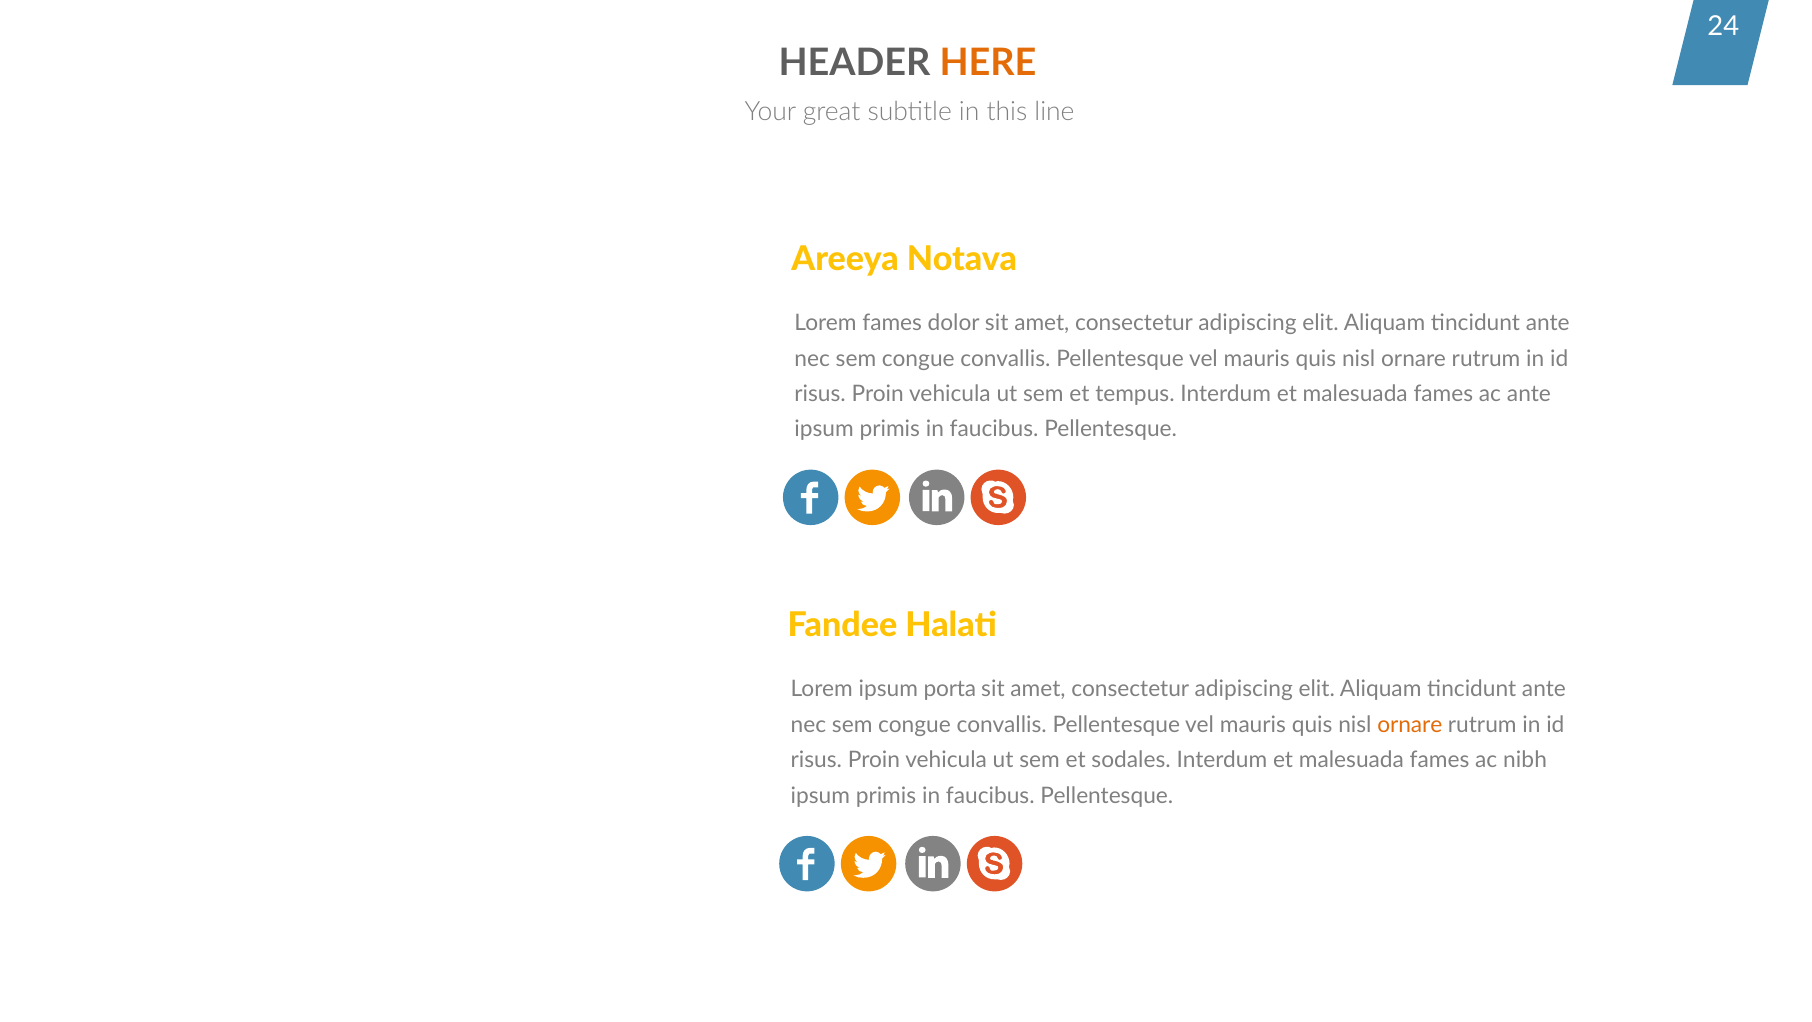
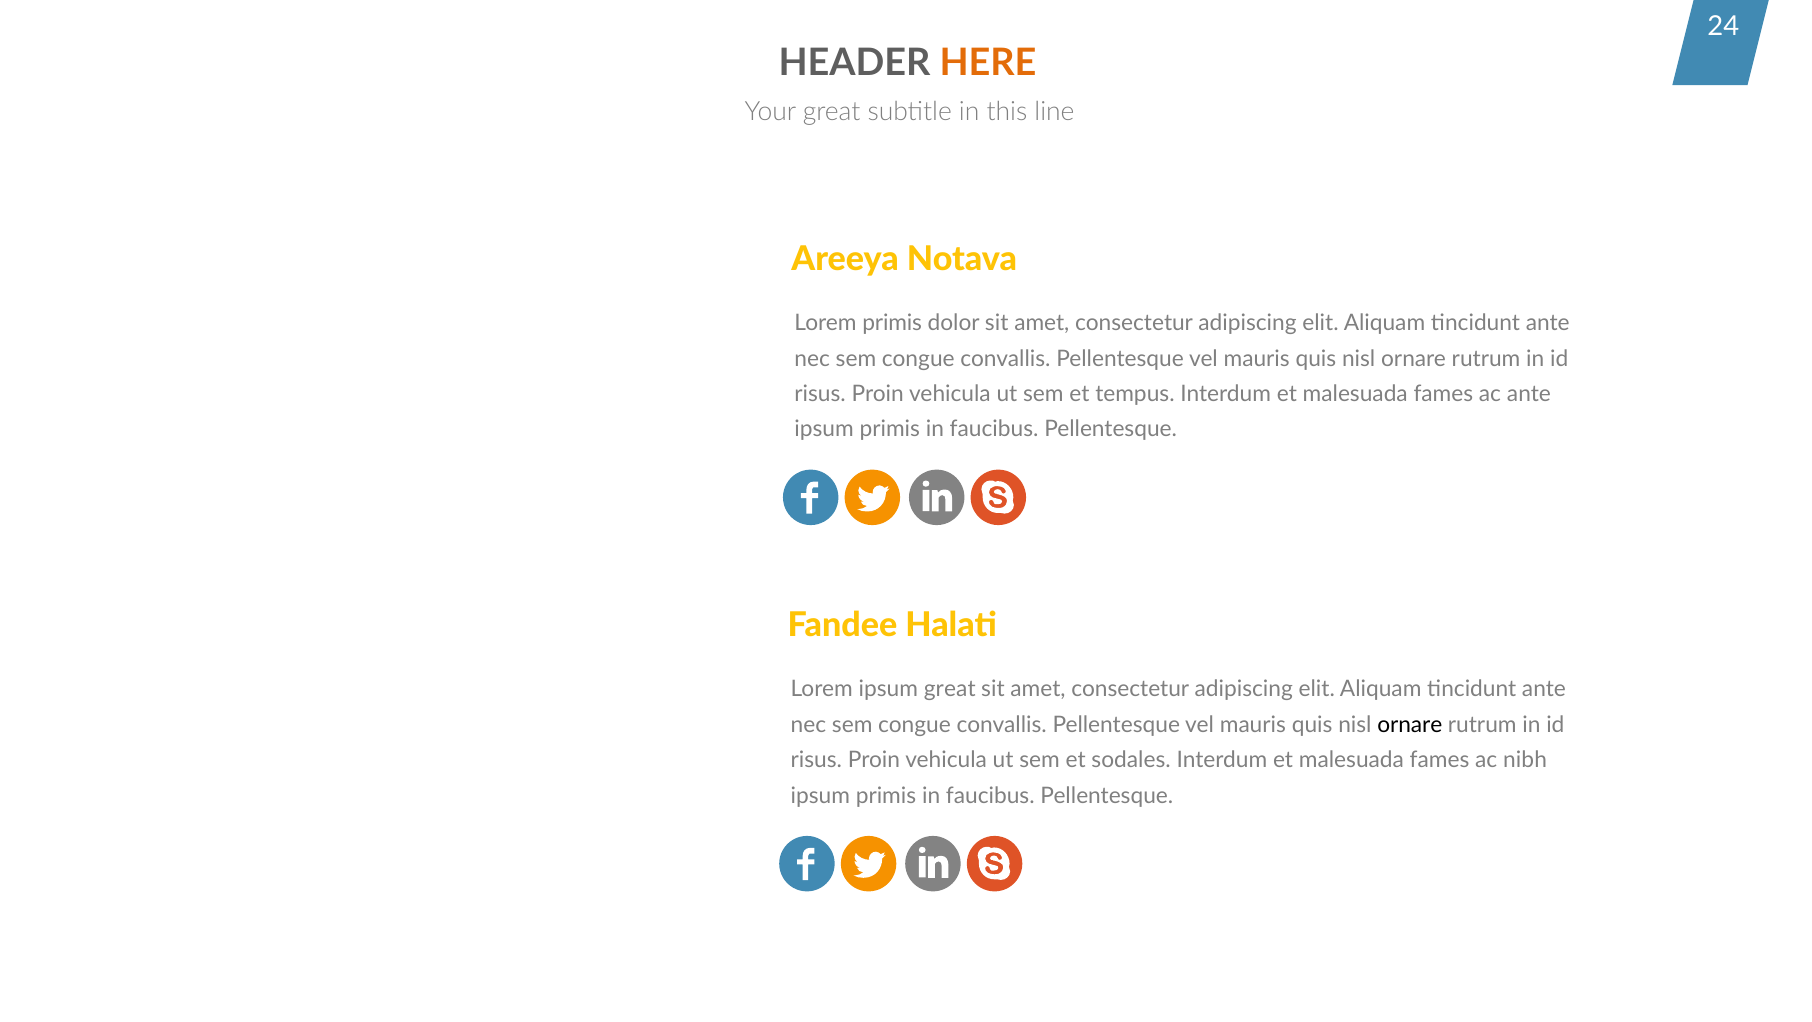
Lorem fames: fames -> primis
ipsum porta: porta -> great
ornare at (1410, 725) colour: orange -> black
